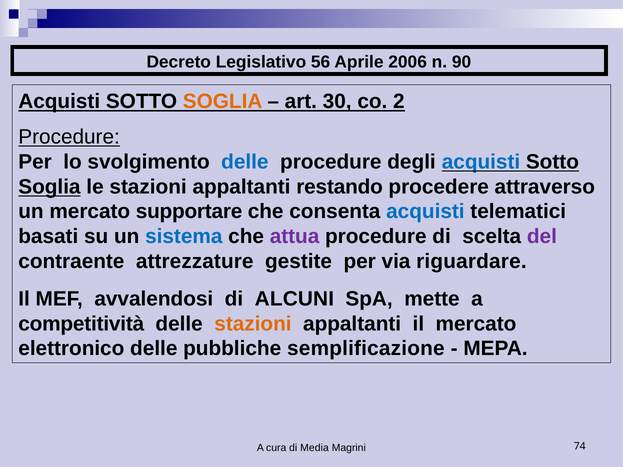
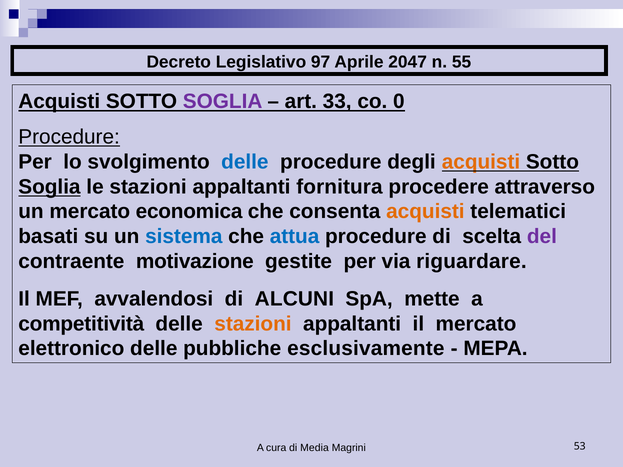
56: 56 -> 97
2006: 2006 -> 2047
90: 90 -> 55
SOGLIA at (223, 102) colour: orange -> purple
30: 30 -> 33
2: 2 -> 0
acquisti at (481, 162) colour: blue -> orange
restando: restando -> fornitura
supportare: supportare -> economica
acquisti at (425, 212) colour: blue -> orange
attua colour: purple -> blue
attrezzature: attrezzature -> motivazione
semplificazione: semplificazione -> esclusivamente
74: 74 -> 53
